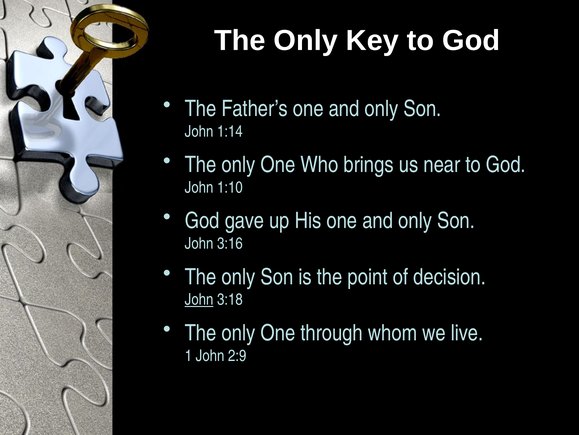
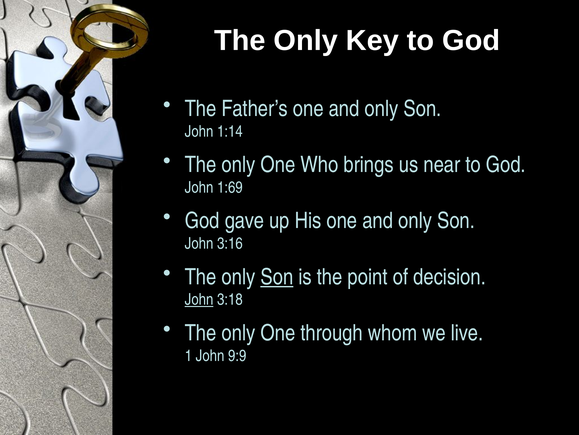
1:10: 1:10 -> 1:69
Son at (277, 276) underline: none -> present
2:9: 2:9 -> 9:9
